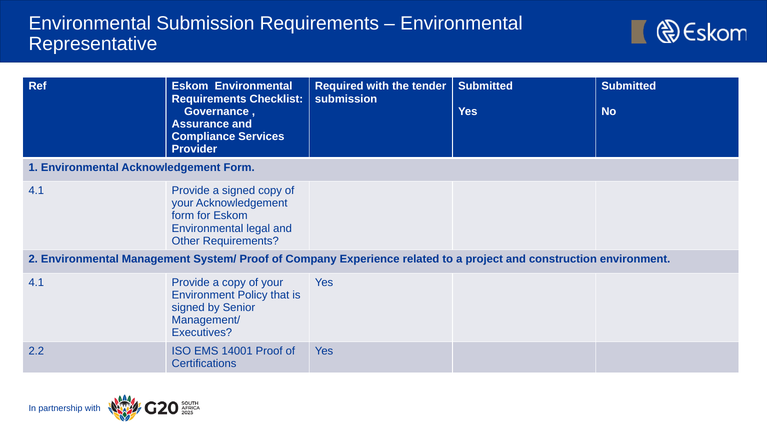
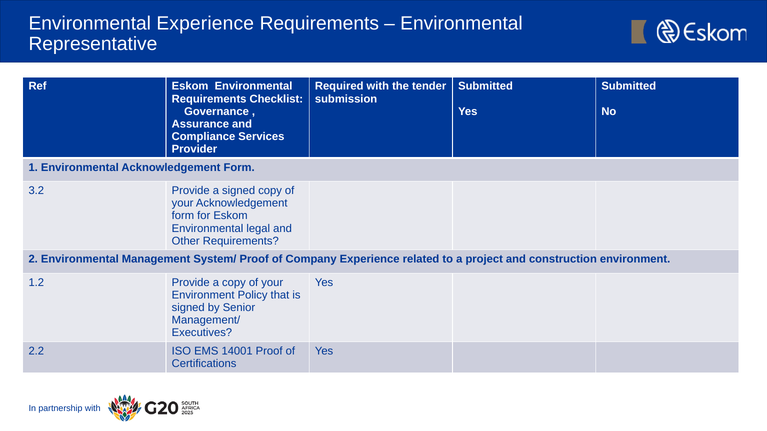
Environmental Submission: Submission -> Experience
4.1 at (36, 191): 4.1 -> 3.2
4.1 at (36, 283): 4.1 -> 1.2
